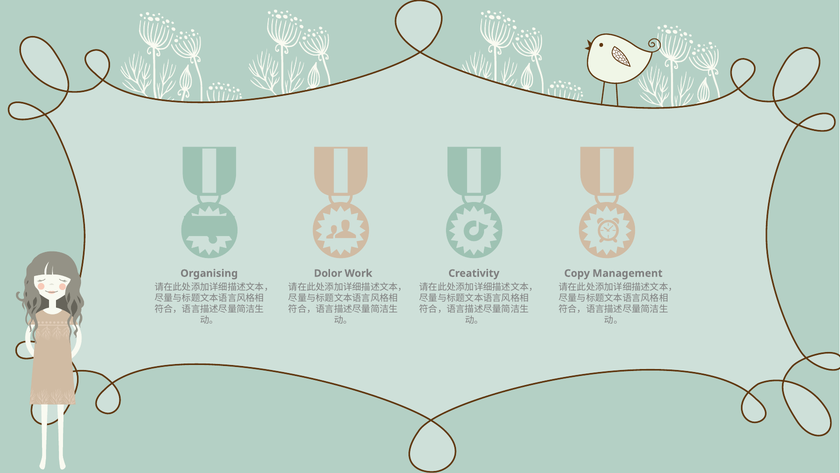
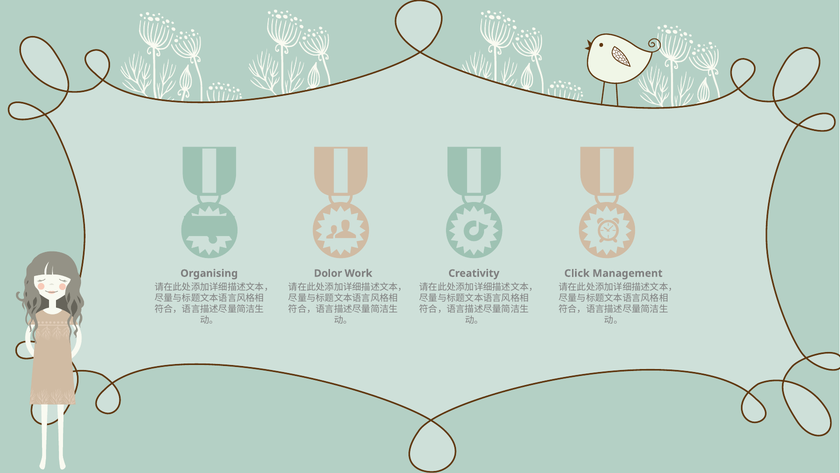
Copy: Copy -> Click
